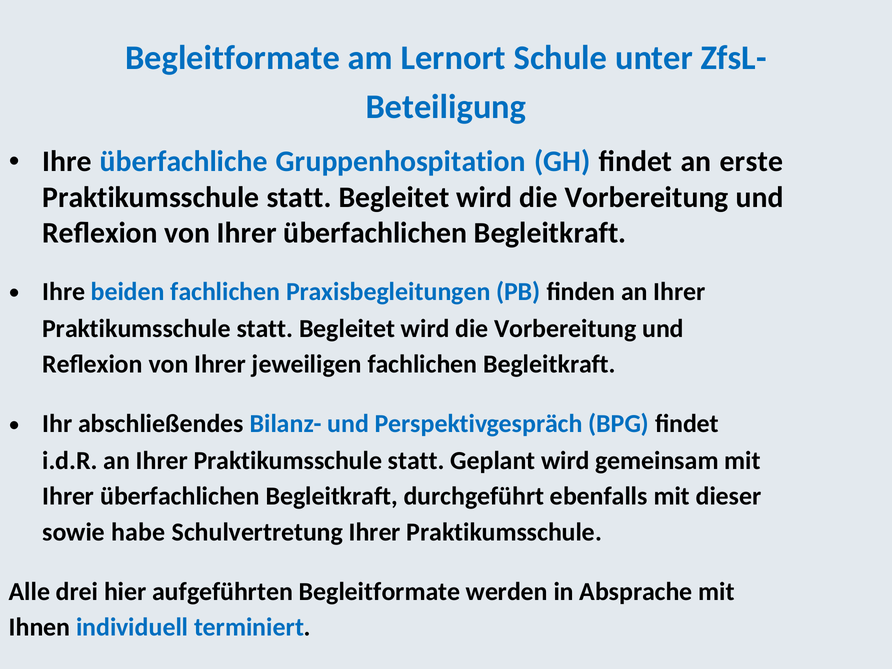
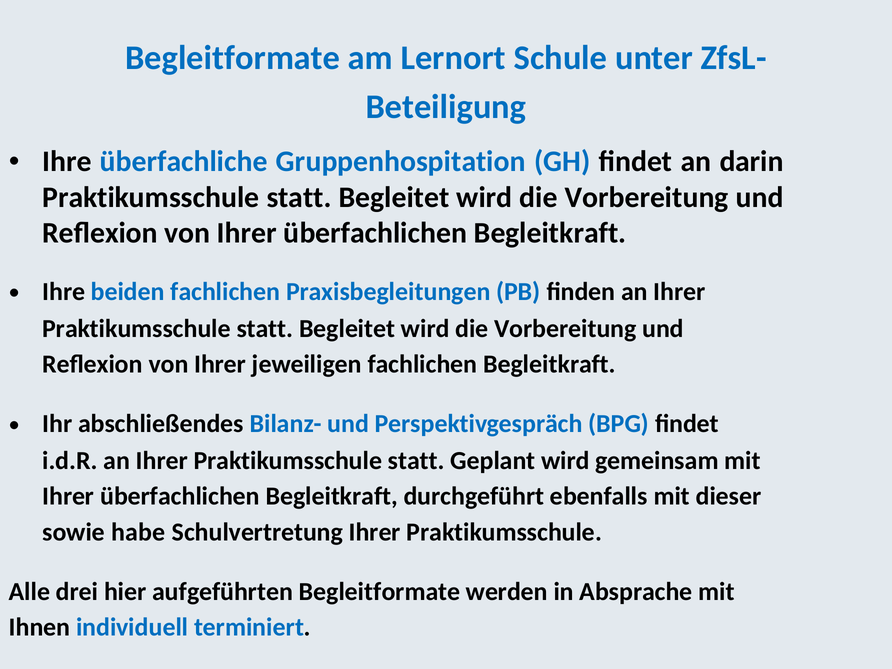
erste: erste -> darin
